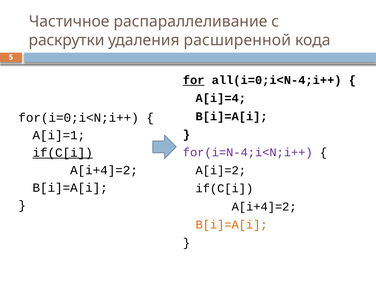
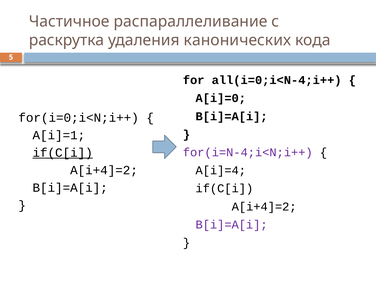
раскрутки: раскрутки -> раскрутка
расширенной: расширенной -> канонических
for underline: present -> none
A[i]=4: A[i]=4 -> A[i]=0
A[i]=2: A[i]=2 -> A[i]=4
B[i]=A[i at (232, 225) colour: orange -> purple
